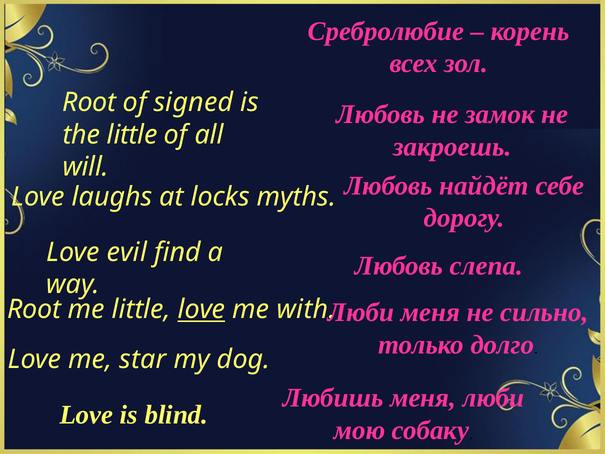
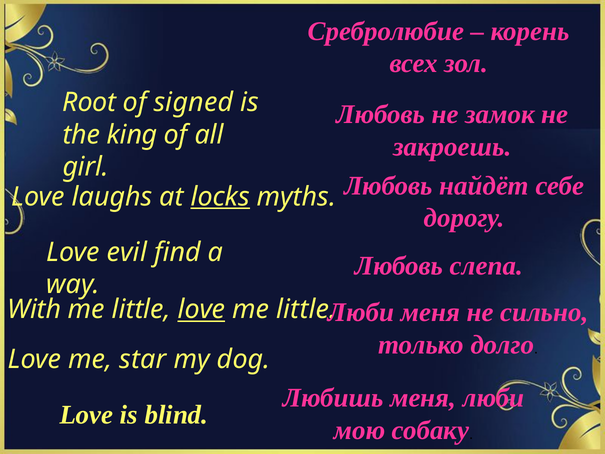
the little: little -> king
will: will -> girl
locks underline: none -> present
Root at (34, 309): Root -> With
with at (306, 309): with -> little
